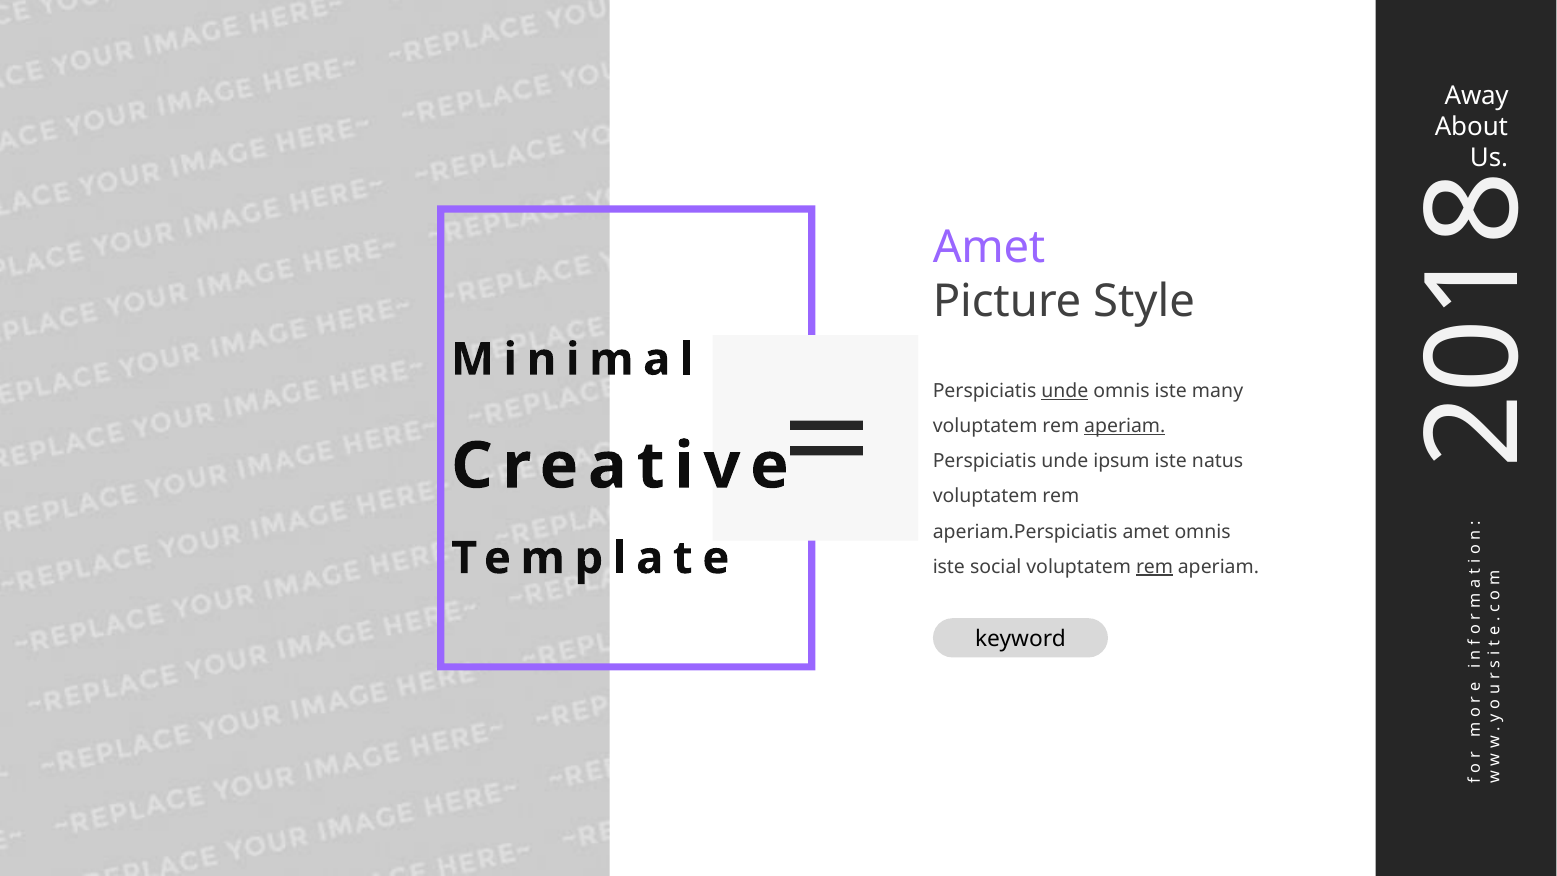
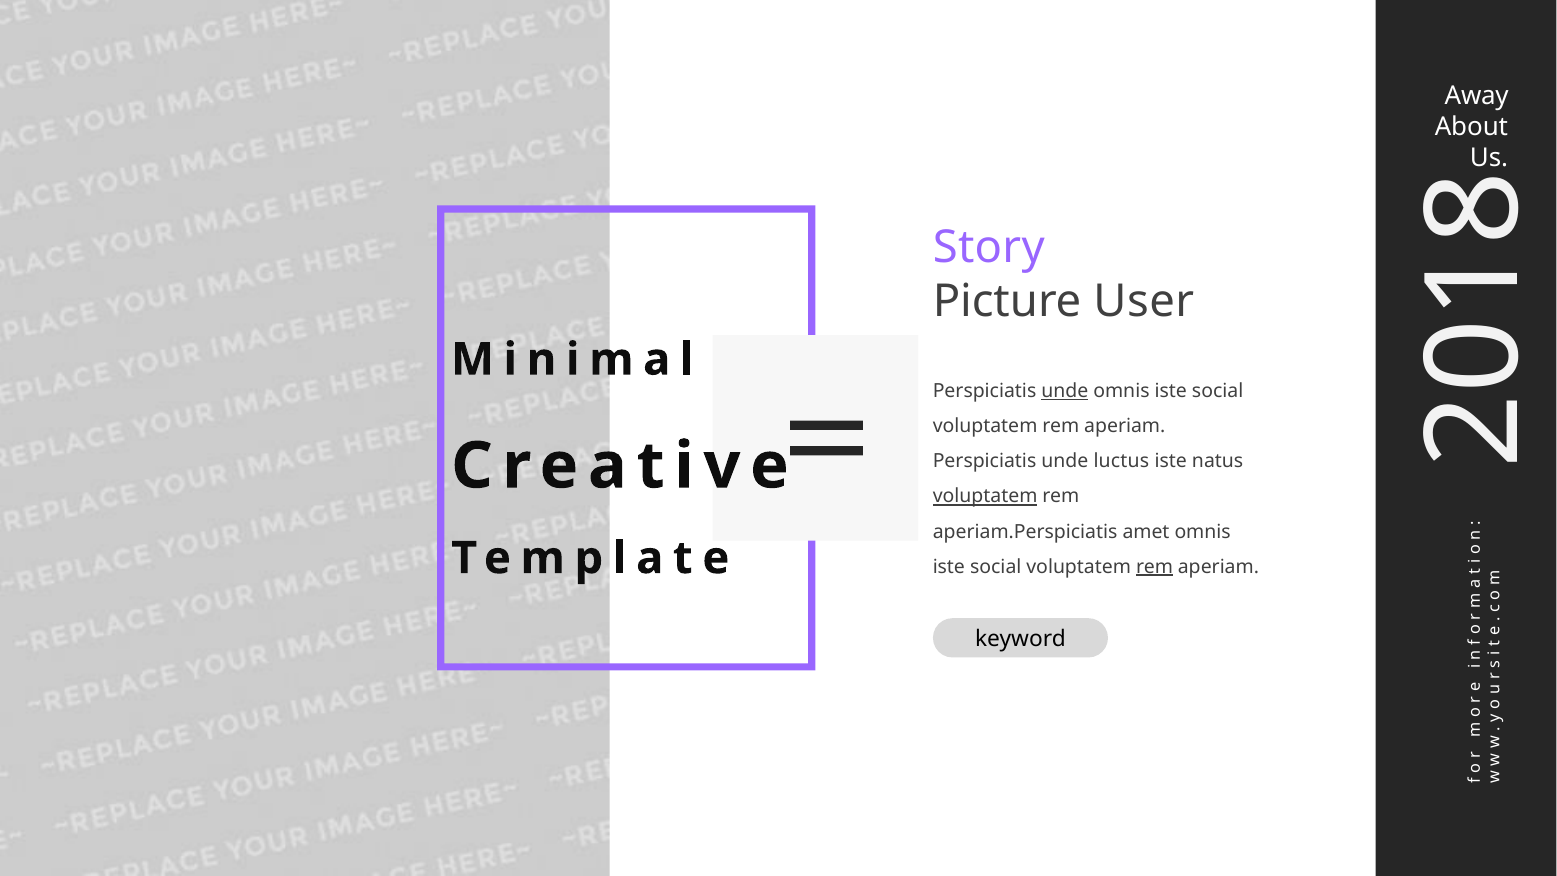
Amet at (989, 247): Amet -> Story
Style: Style -> User
many at (1218, 391): many -> social
aperiam at (1125, 426) underline: present -> none
ipsum: ipsum -> luctus
voluptatem at (985, 496) underline: none -> present
